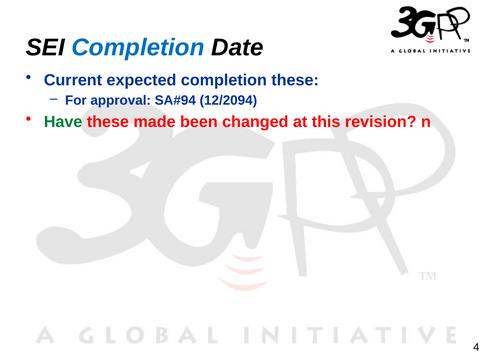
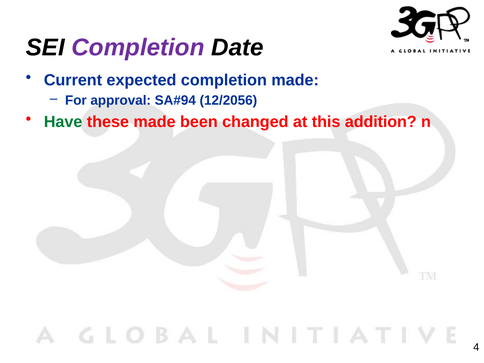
Completion at (138, 48) colour: blue -> purple
completion these: these -> made
12/2094: 12/2094 -> 12/2056
revision: revision -> addition
